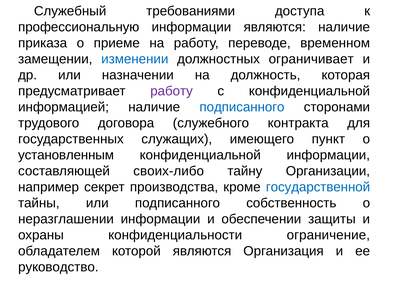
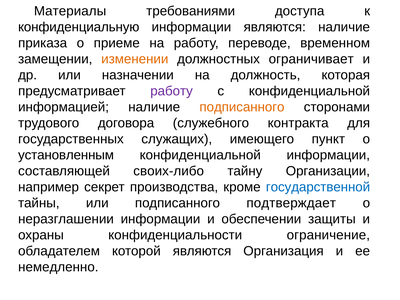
Служебный: Служебный -> Материалы
профессиональную: профессиональную -> конфиденциальную
изменении colour: blue -> orange
подписанного at (242, 107) colour: blue -> orange
собственность: собственность -> подтверждает
руководство: руководство -> немедленно
